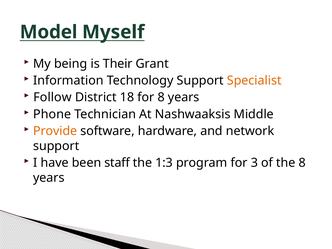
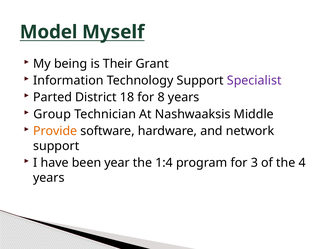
Specialist colour: orange -> purple
Follow: Follow -> Parted
Phone: Phone -> Group
staff: staff -> year
1:3: 1:3 -> 1:4
the 8: 8 -> 4
